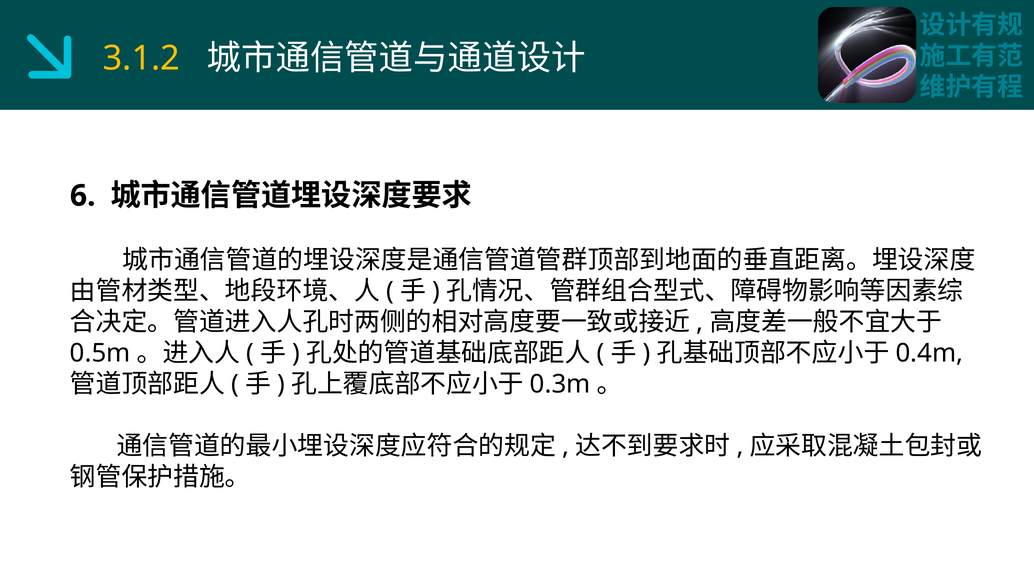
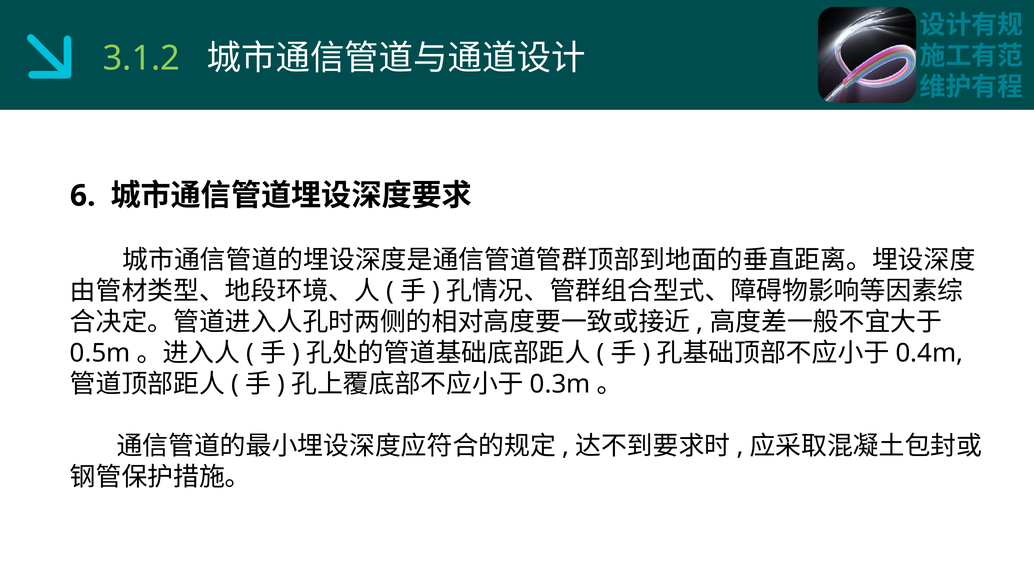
3.1.2 colour: yellow -> light green
